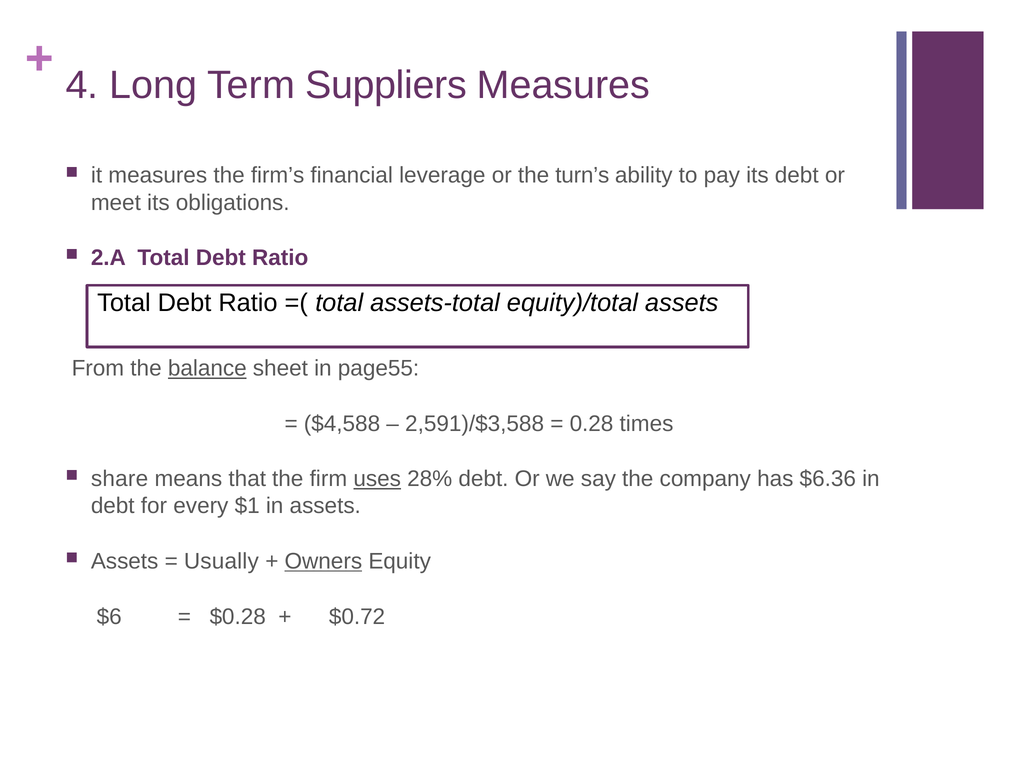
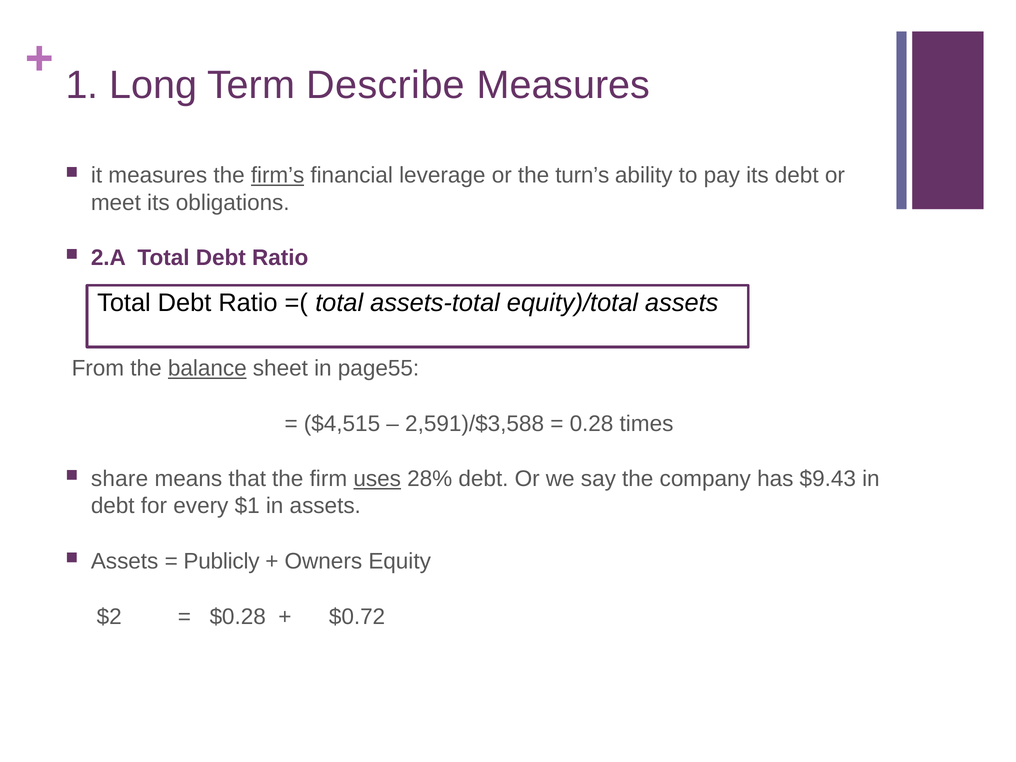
4: 4 -> 1
Suppliers: Suppliers -> Describe
firm’s underline: none -> present
$4,588: $4,588 -> $4,515
$6.36: $6.36 -> $9.43
Usually: Usually -> Publicly
Owners underline: present -> none
$6: $6 -> $2
